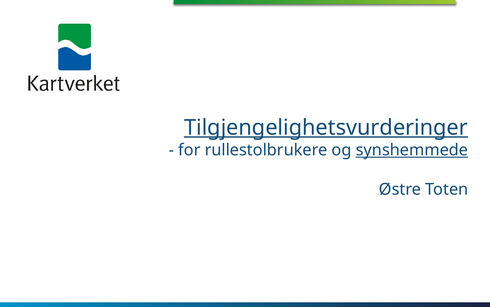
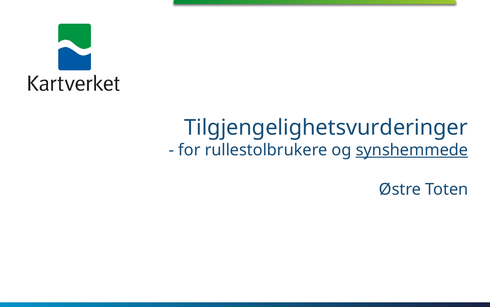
Tilgjengelighetsvurderinger underline: present -> none
